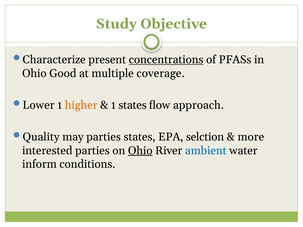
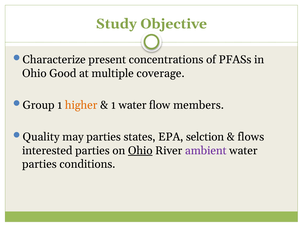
concentrations underline: present -> none
Lower: Lower -> Group
1 states: states -> water
approach: approach -> members
more: more -> flows
ambient colour: blue -> purple
inform at (39, 164): inform -> parties
